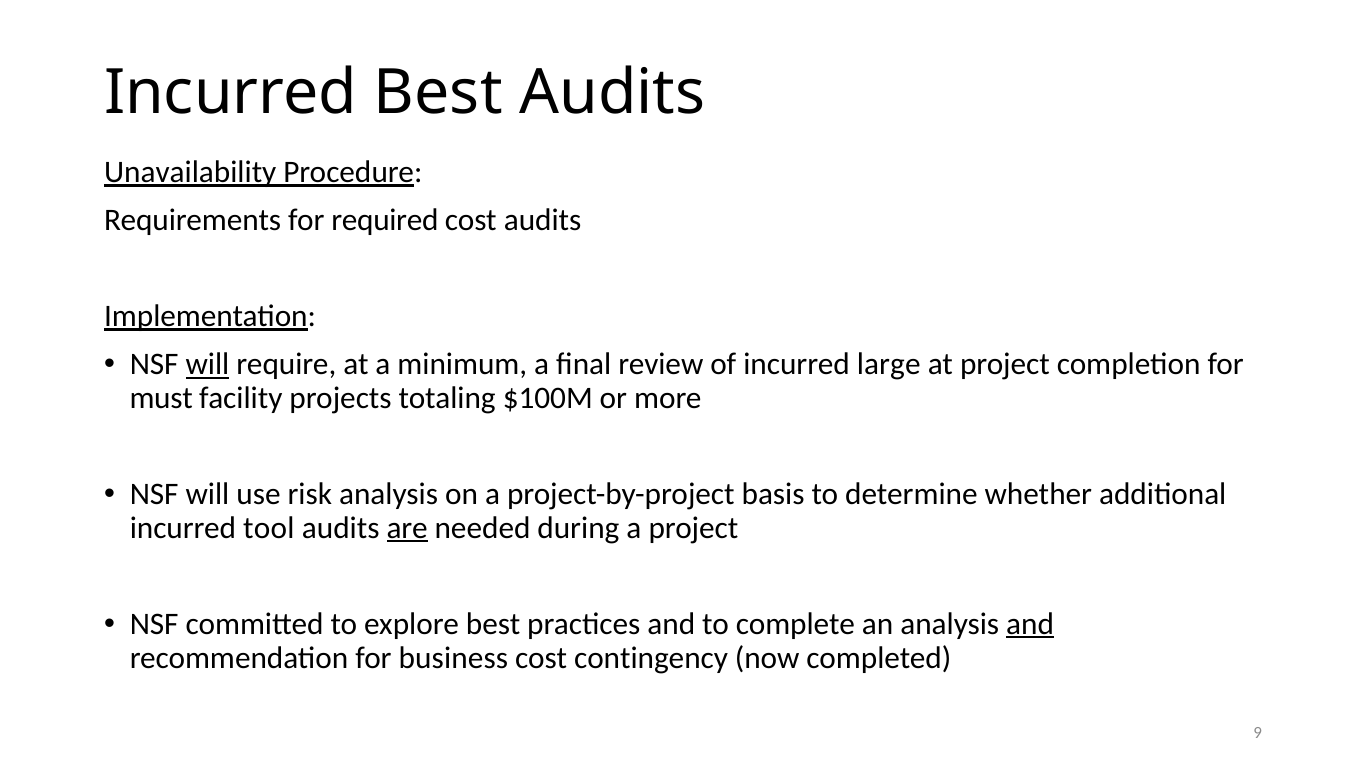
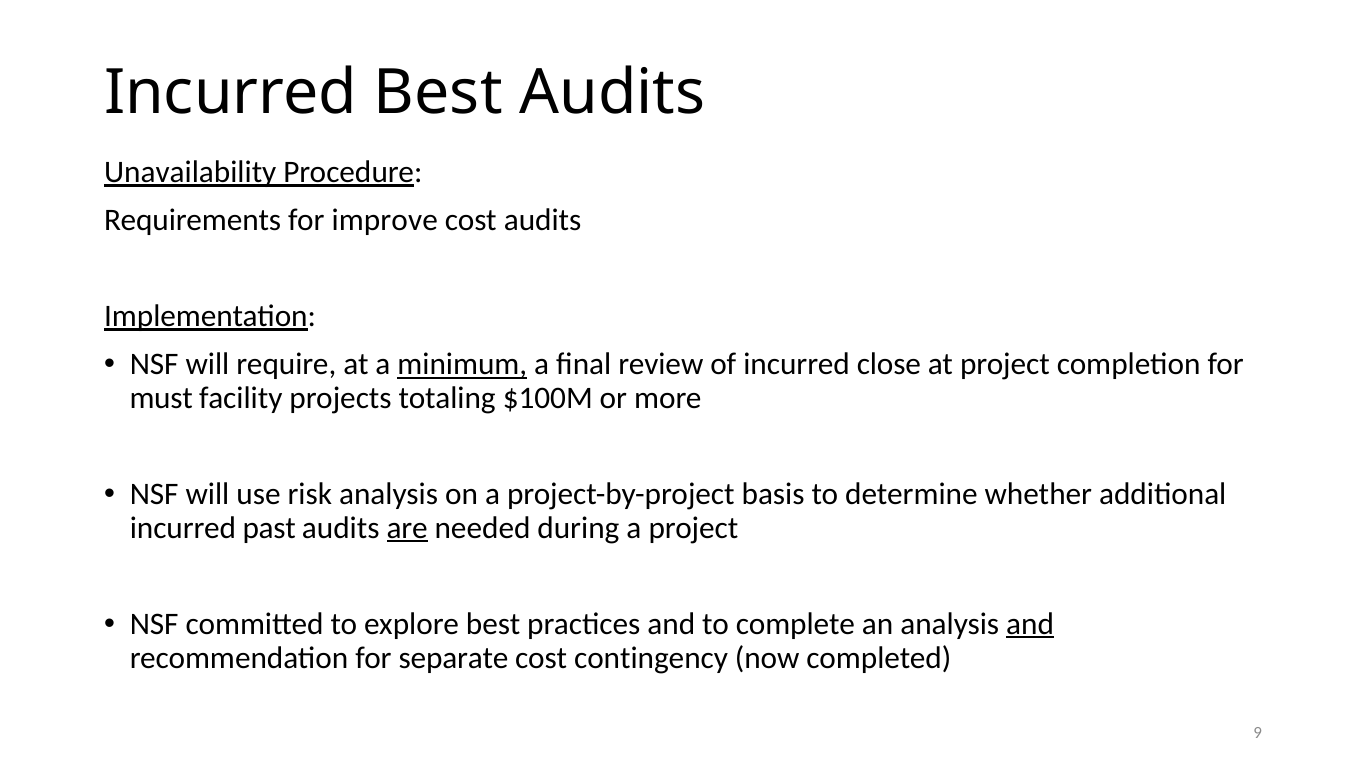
required: required -> improve
will at (207, 365) underline: present -> none
minimum underline: none -> present
large: large -> close
tool: tool -> past
business: business -> separate
